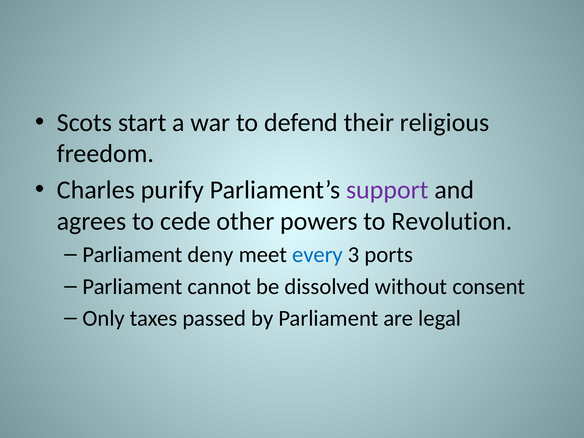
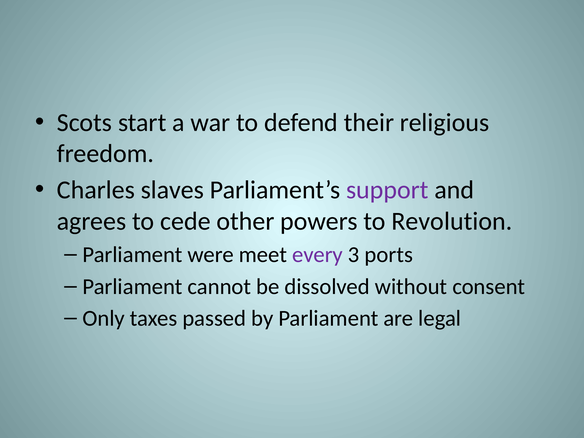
purify: purify -> slaves
deny: deny -> were
every colour: blue -> purple
